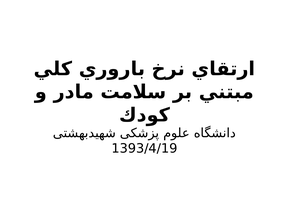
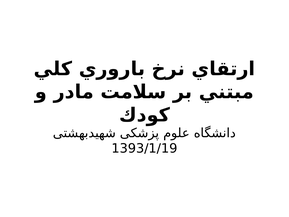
1393/4/19: 1393/4/19 -> 1393/1/19
